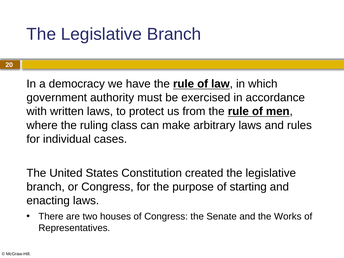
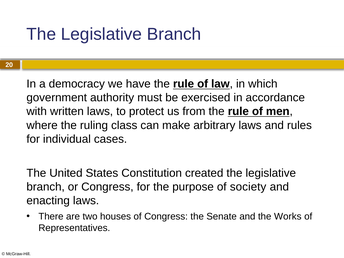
starting: starting -> society
